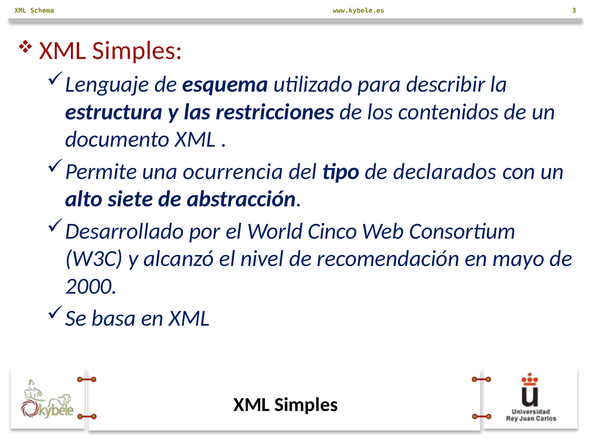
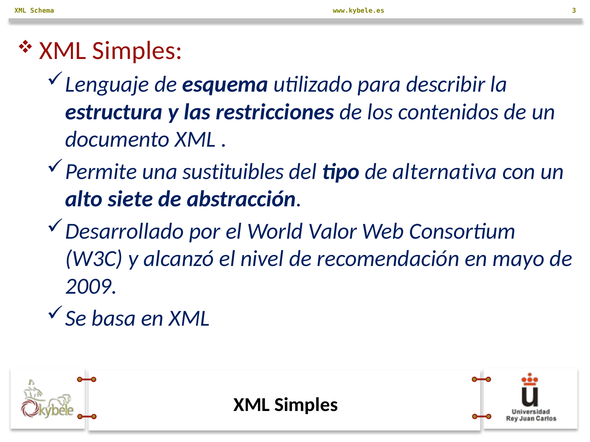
ocurrencia: ocurrencia -> sustituibles
declarados: declarados -> alternativa
Cinco: Cinco -> Valor
2000: 2000 -> 2009
